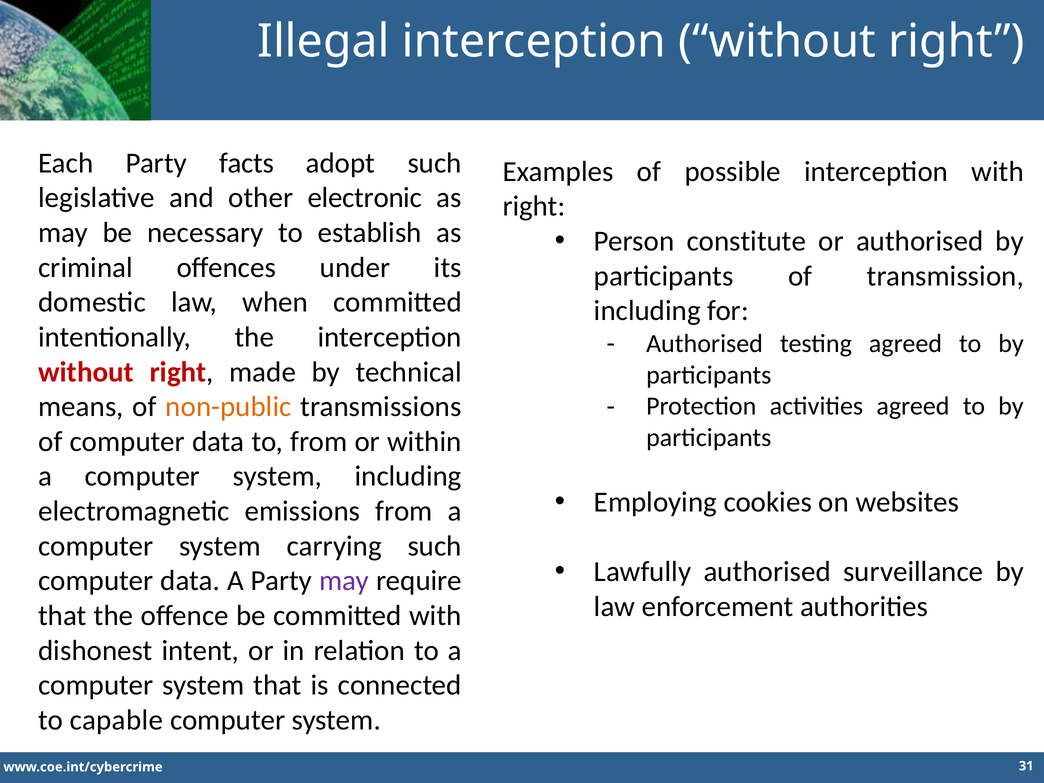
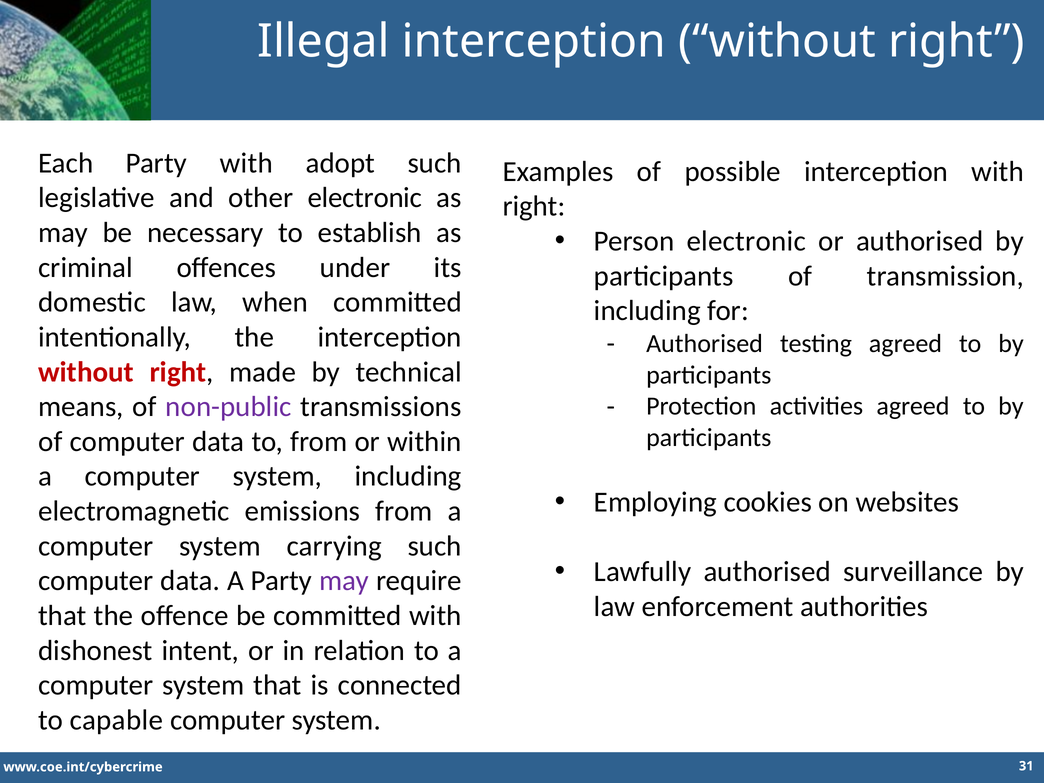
Party facts: facts -> with
Person constitute: constitute -> electronic
non-public colour: orange -> purple
